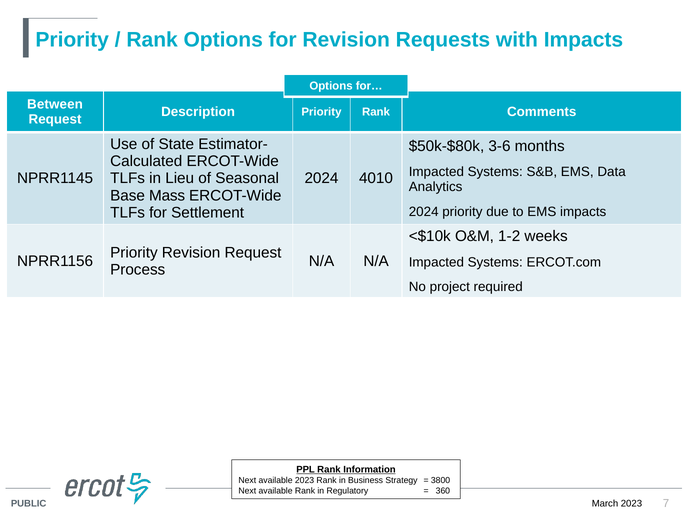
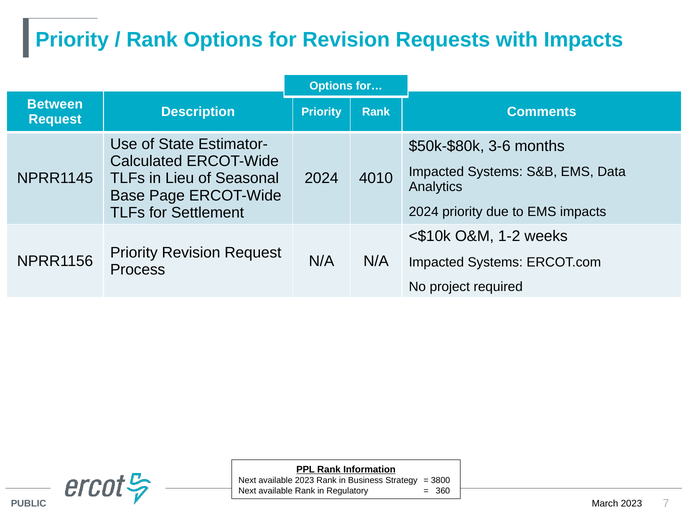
Mass: Mass -> Page
